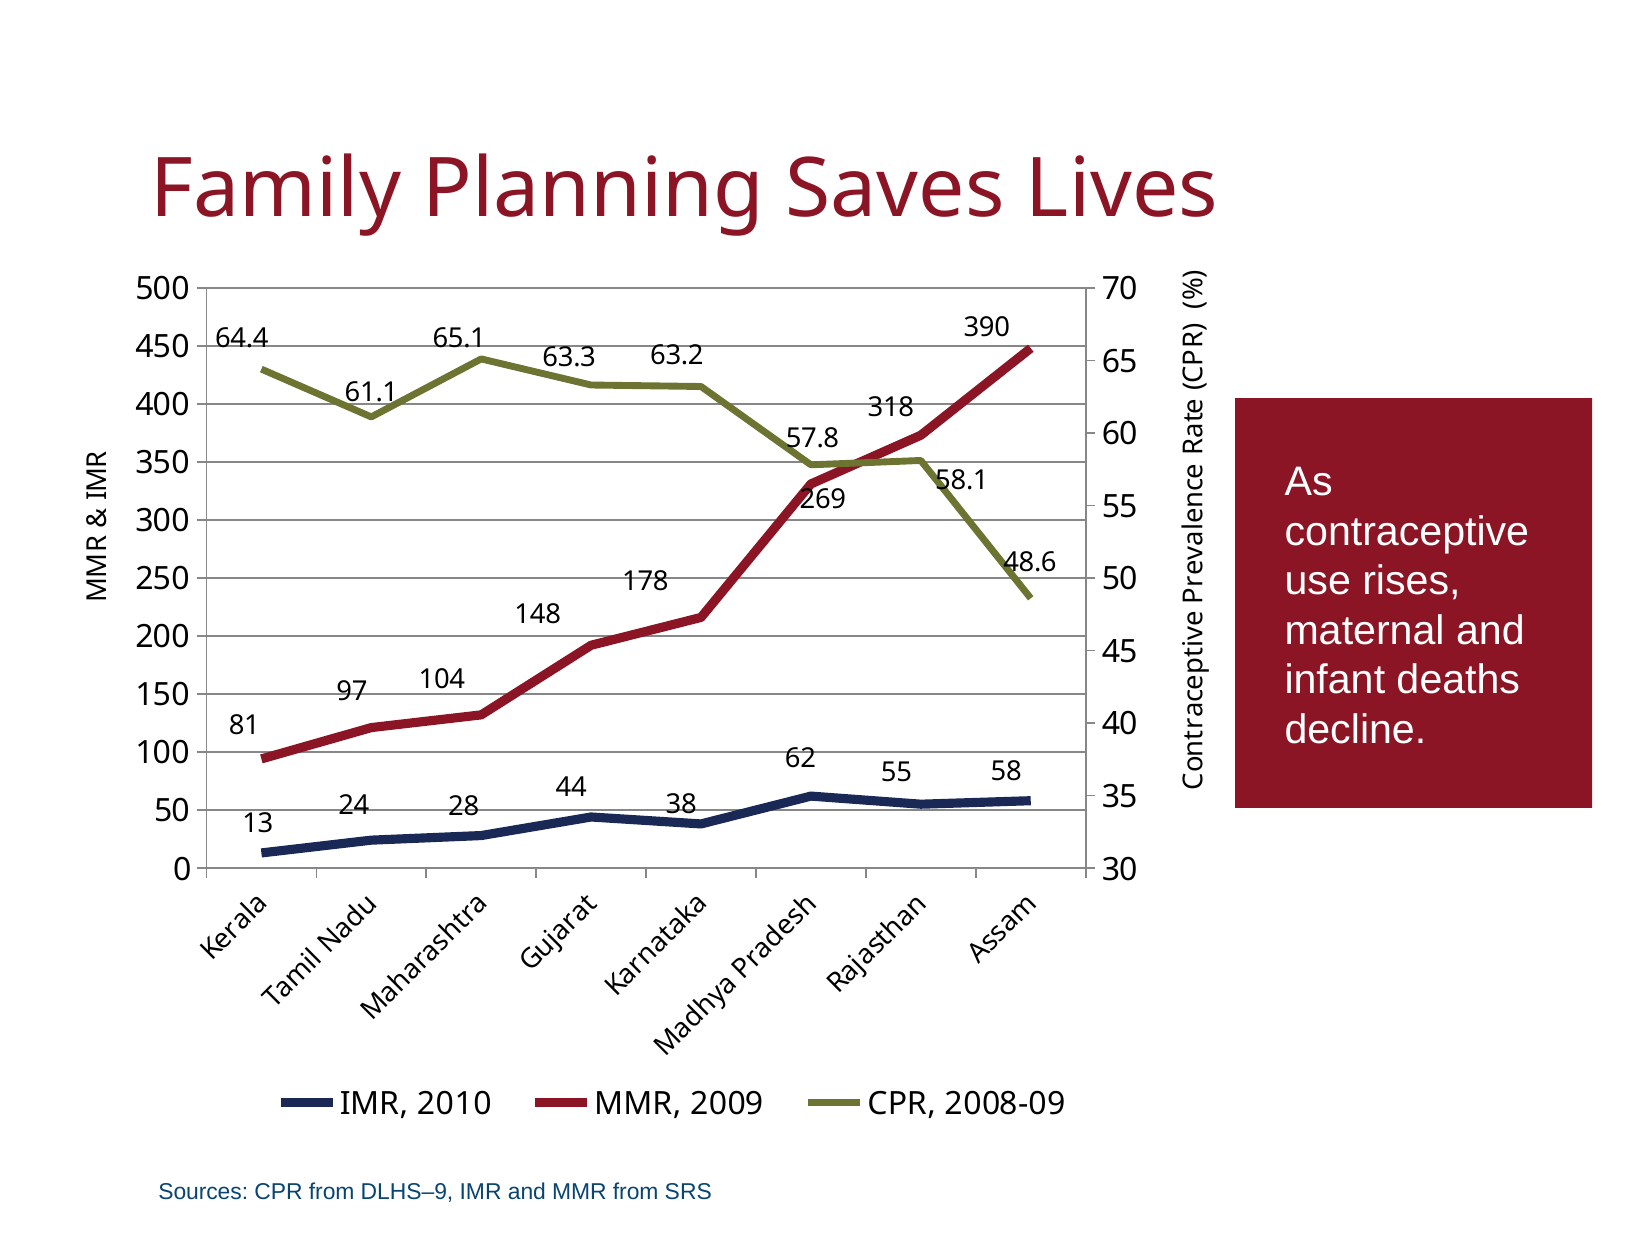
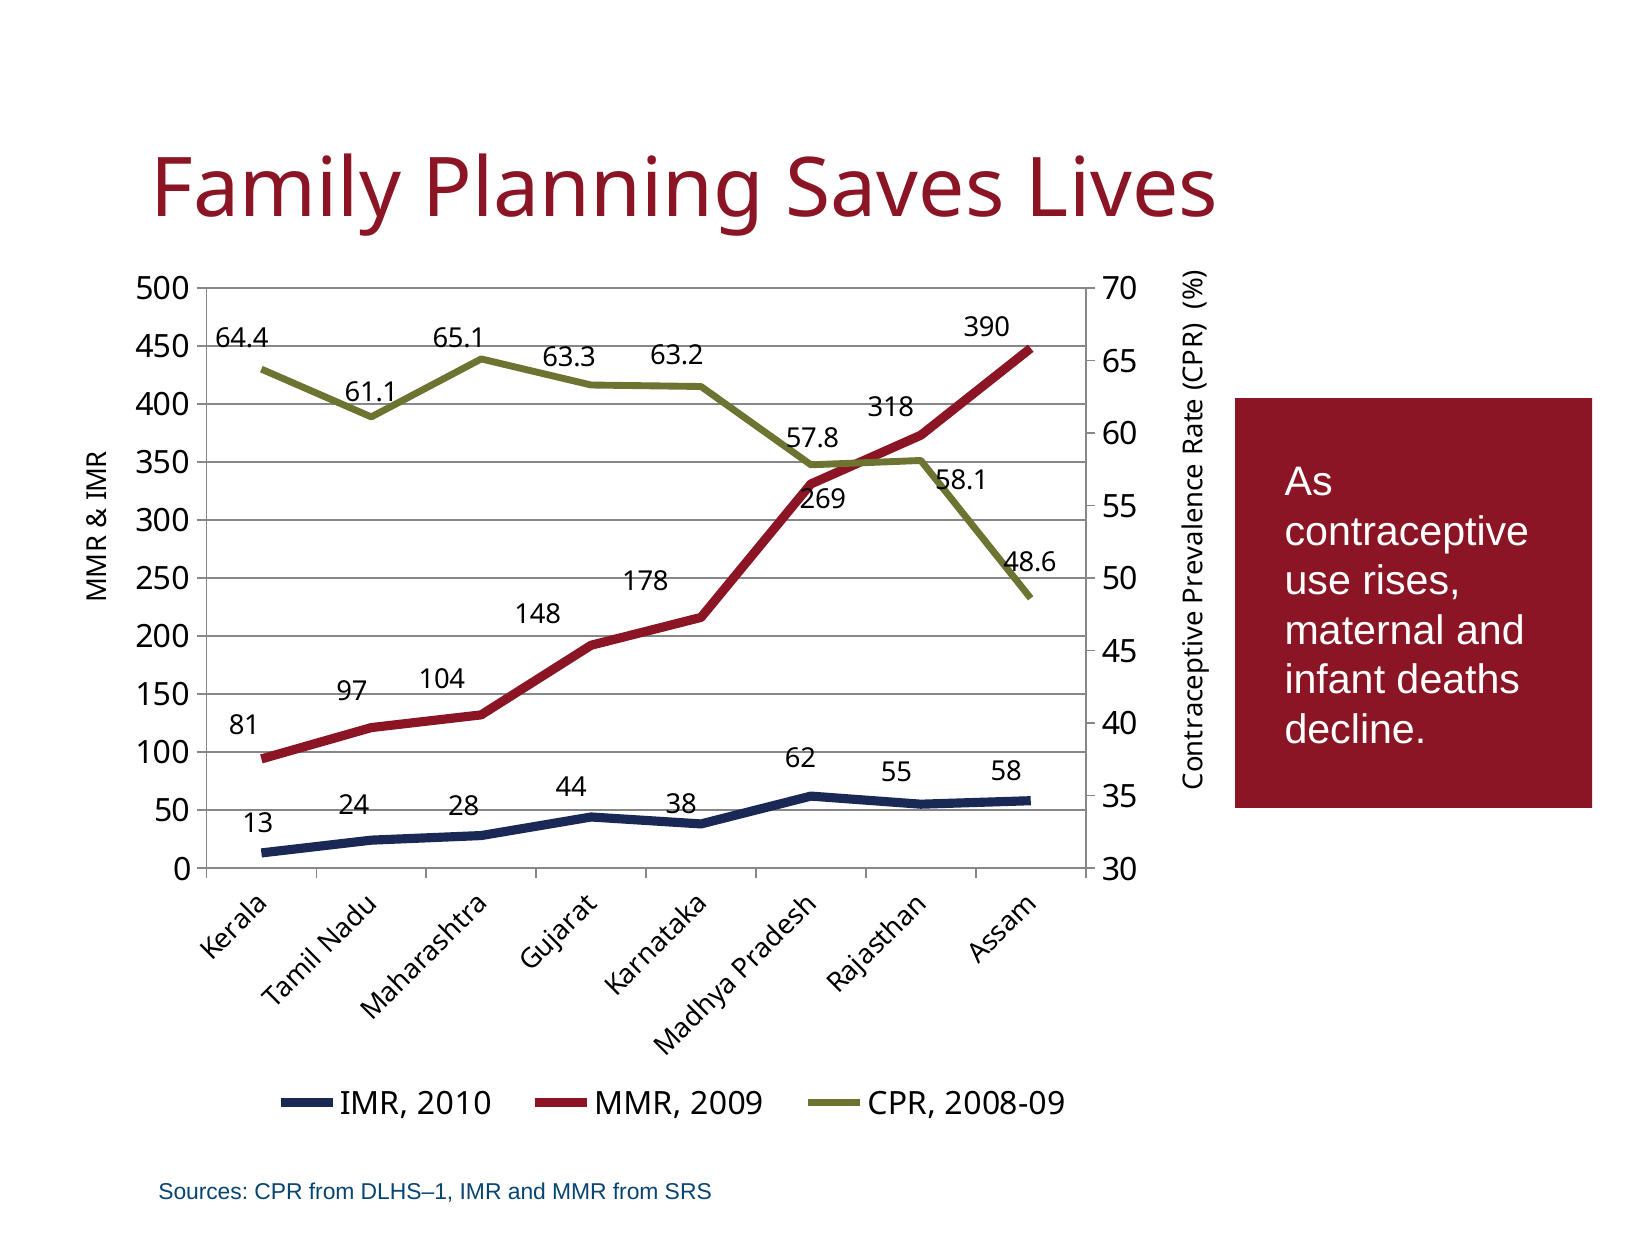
DLHS–9: DLHS–9 -> DLHS–1
